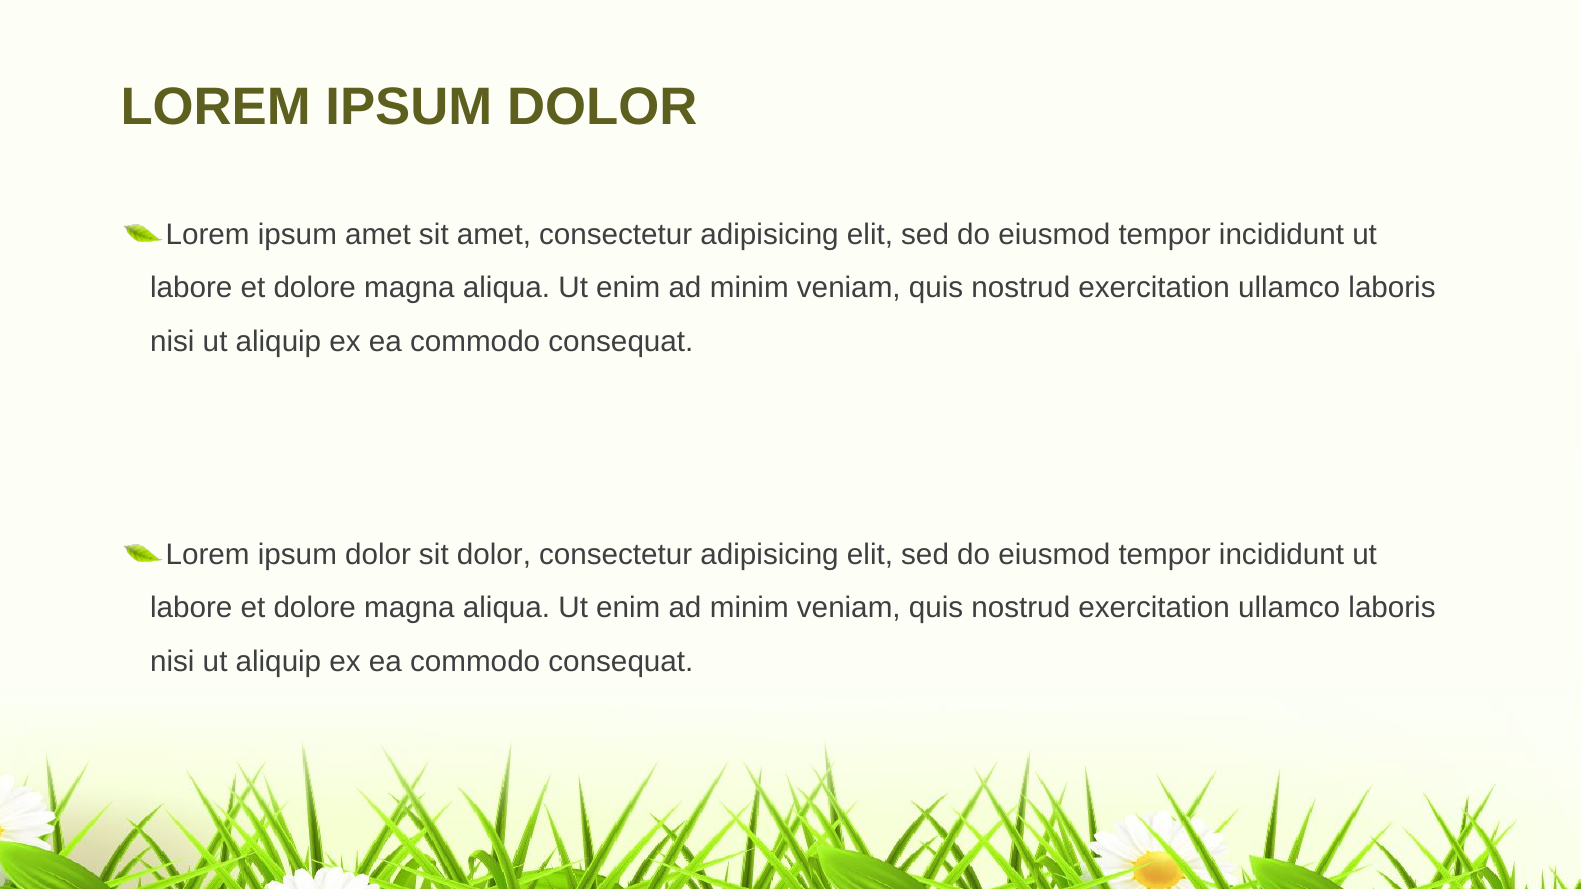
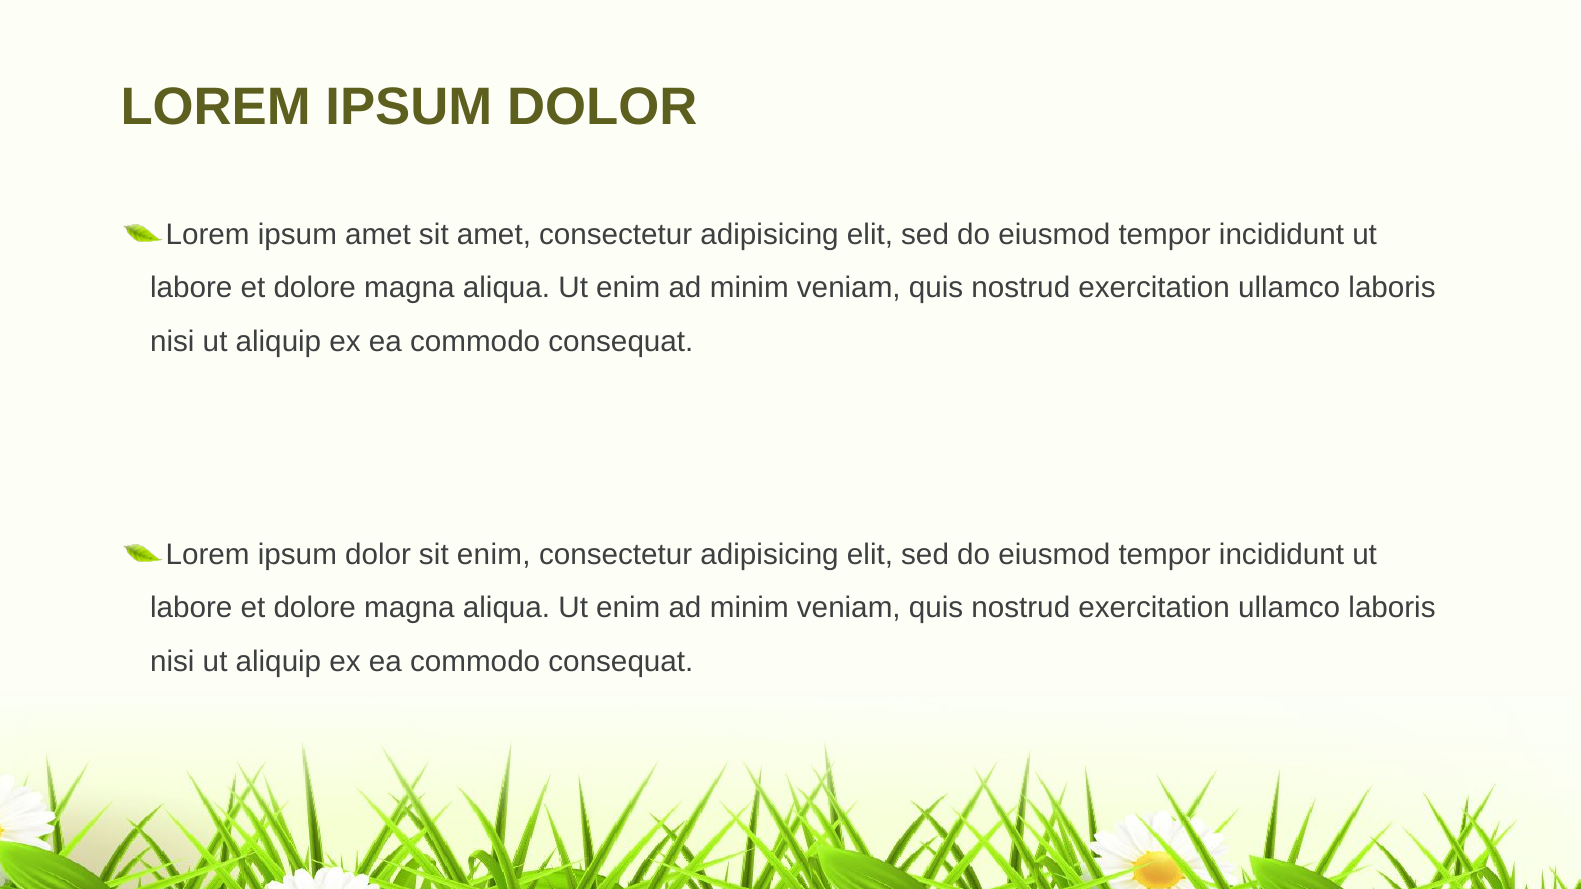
sit dolor: dolor -> enim
